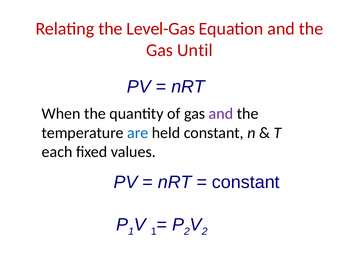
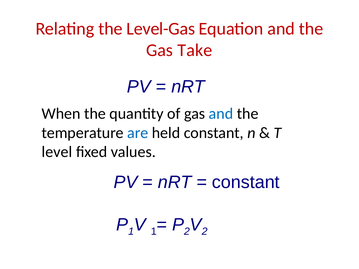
Until: Until -> Take
and at (221, 114) colour: purple -> blue
each: each -> level
